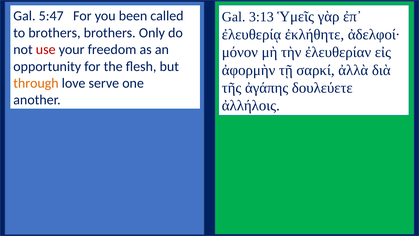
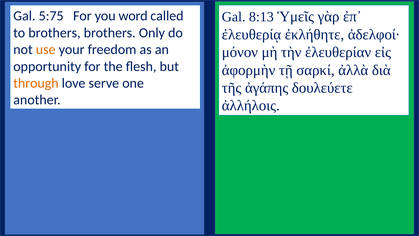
5:47: 5:47 -> 5:75
been: been -> word
3:13: 3:13 -> 8:13
use colour: red -> orange
